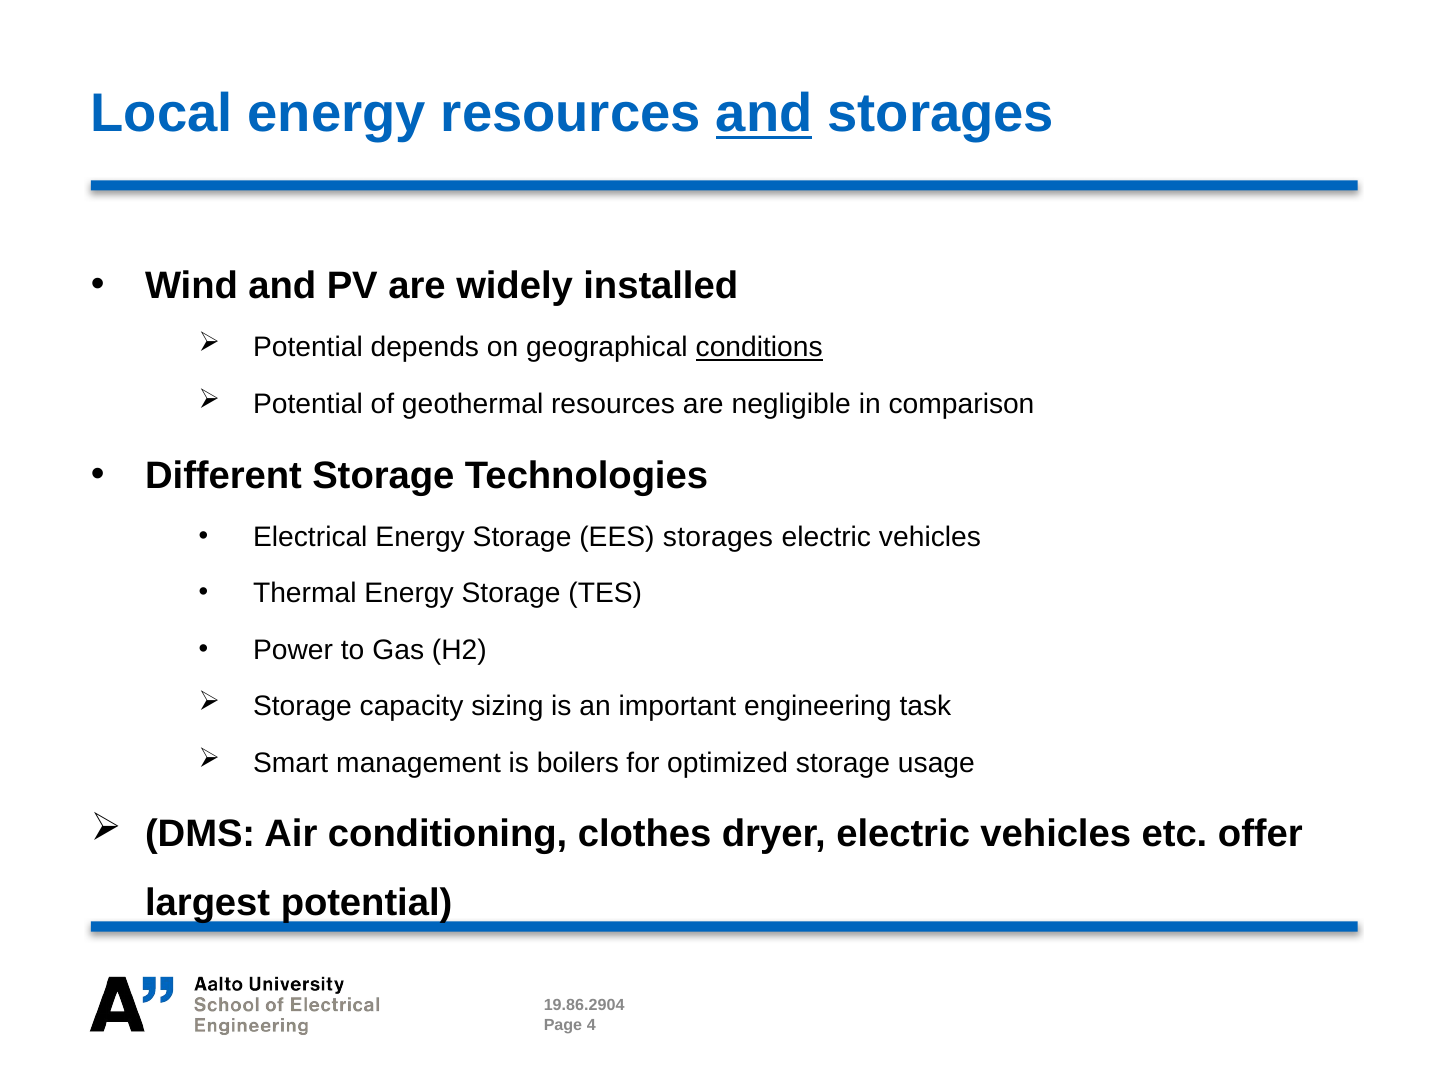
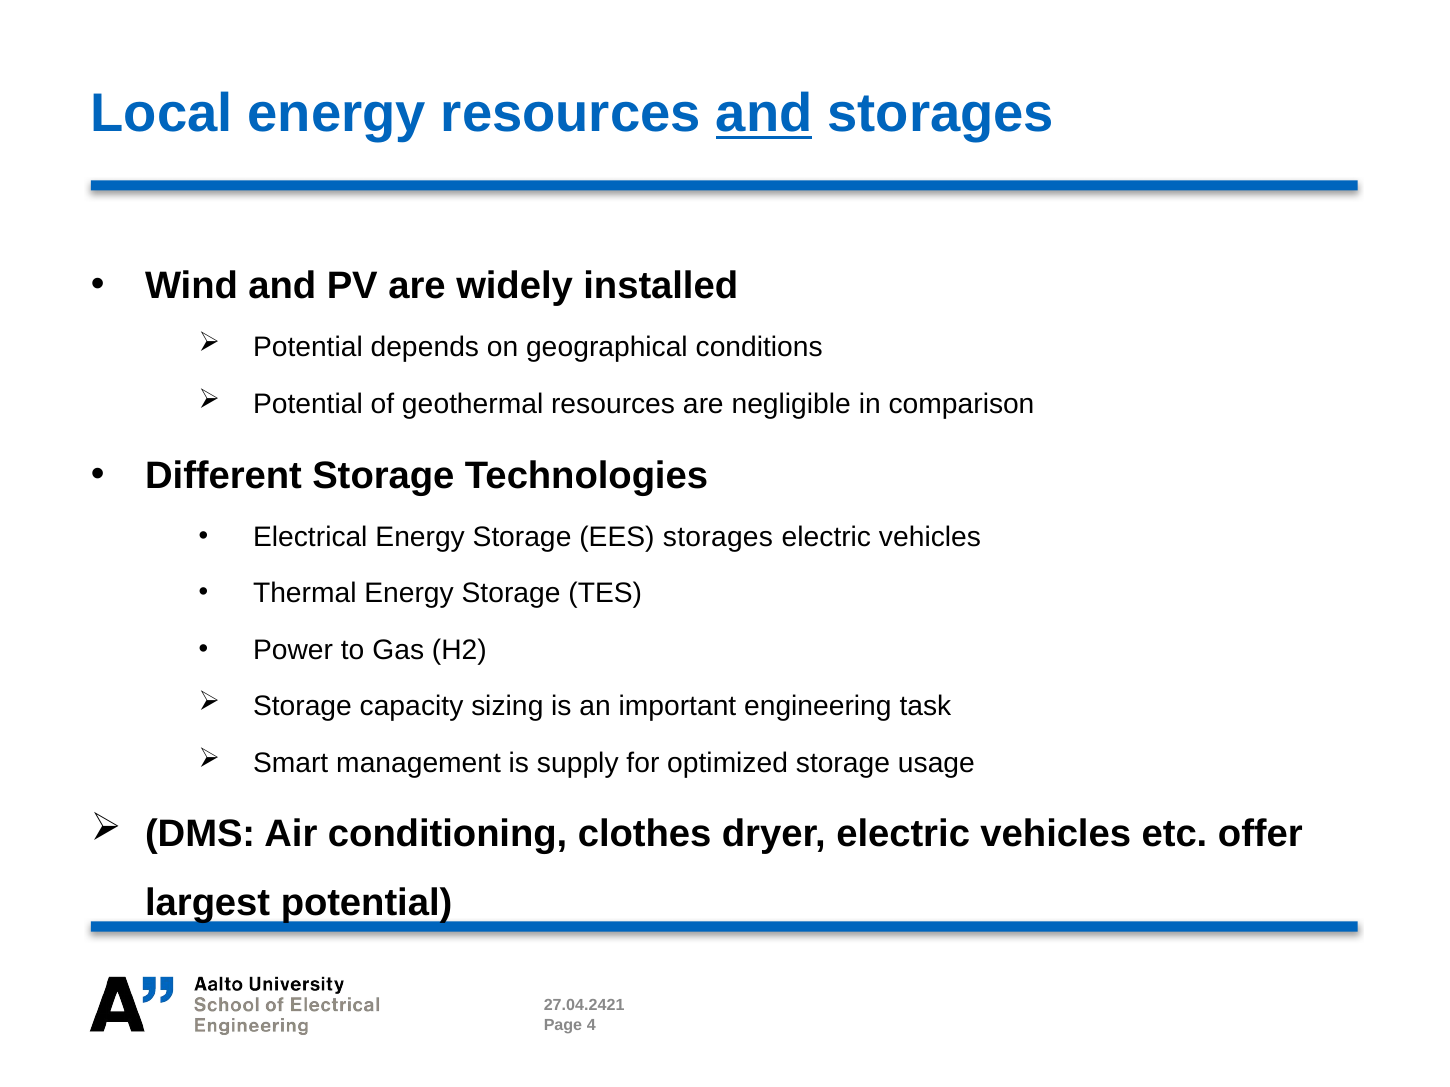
conditions underline: present -> none
boilers: boilers -> supply
19.86.2904: 19.86.2904 -> 27.04.2421
